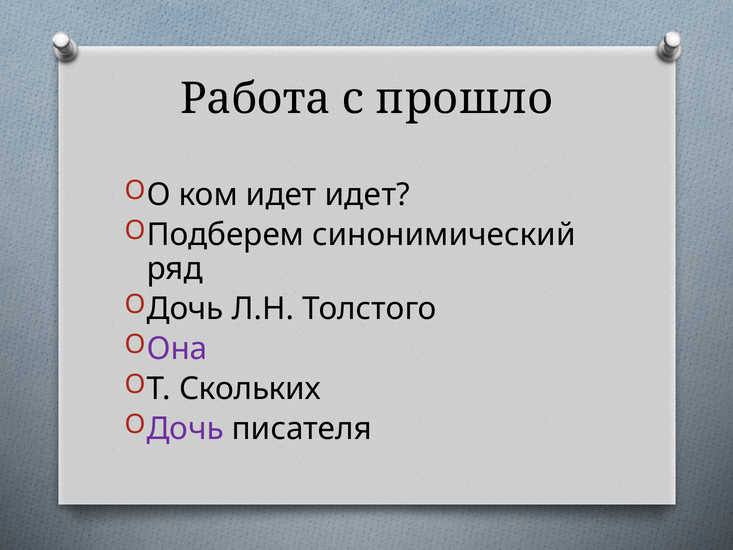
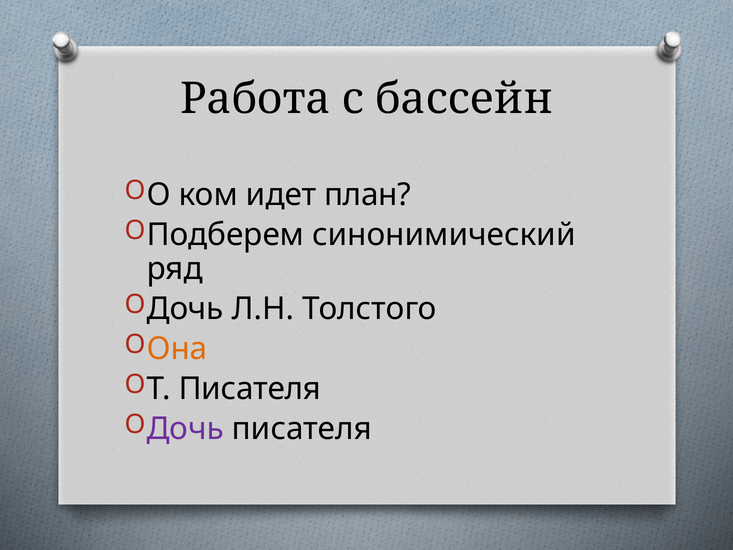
прошло: прошло -> бассейн
идет идет: идет -> план
Она colour: purple -> orange
Т Скольких: Скольких -> Писателя
